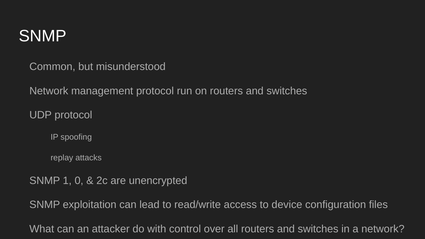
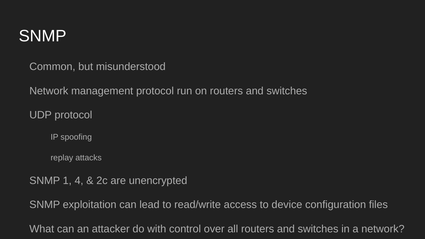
0: 0 -> 4
